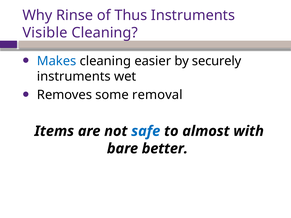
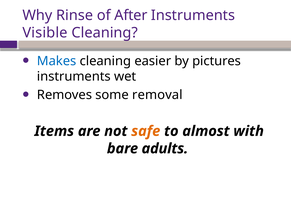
Thus: Thus -> After
securely: securely -> pictures
safe colour: blue -> orange
better: better -> adults
